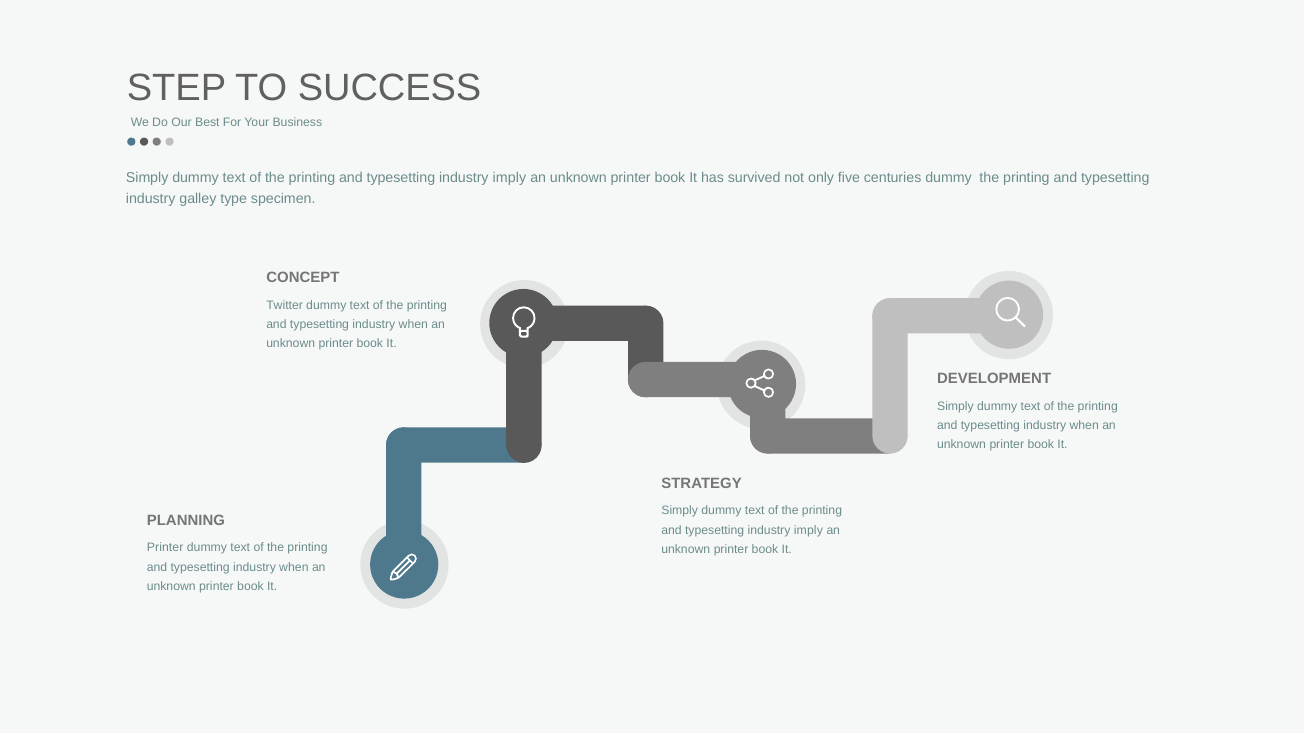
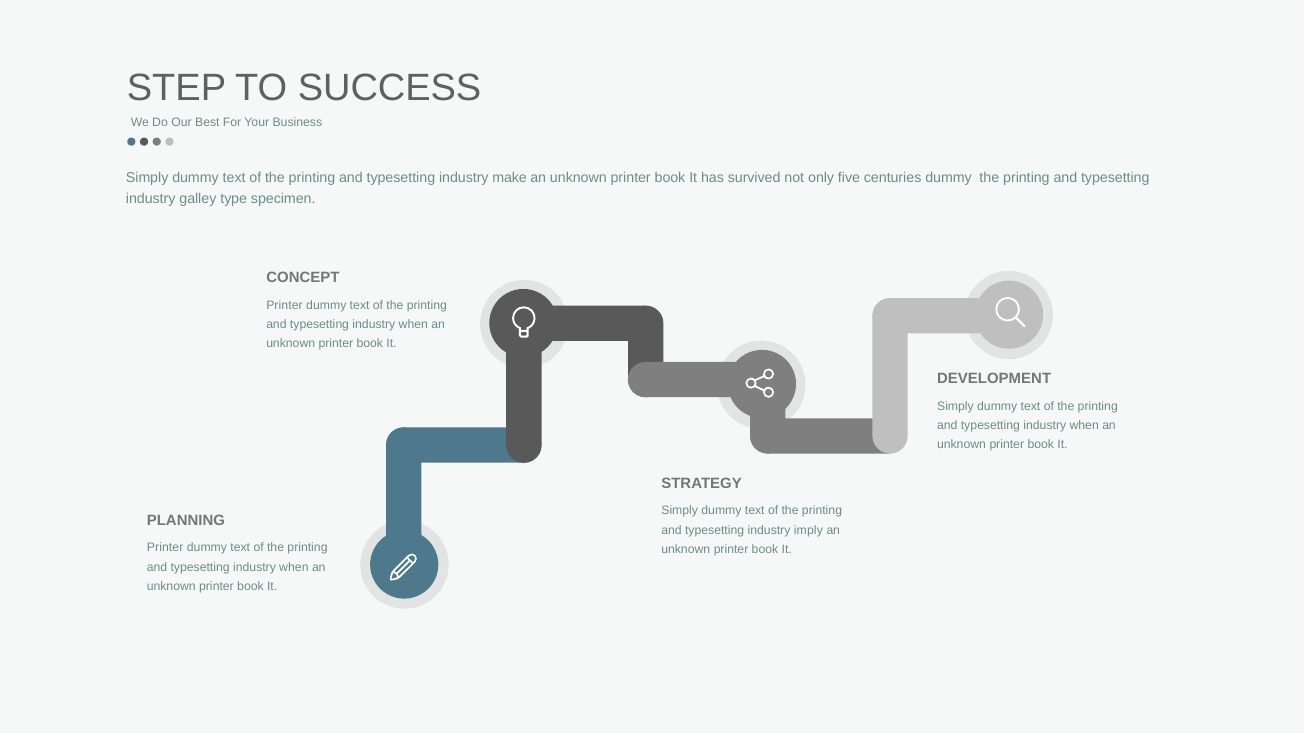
imply at (509, 177): imply -> make
Twitter at (285, 305): Twitter -> Printer
